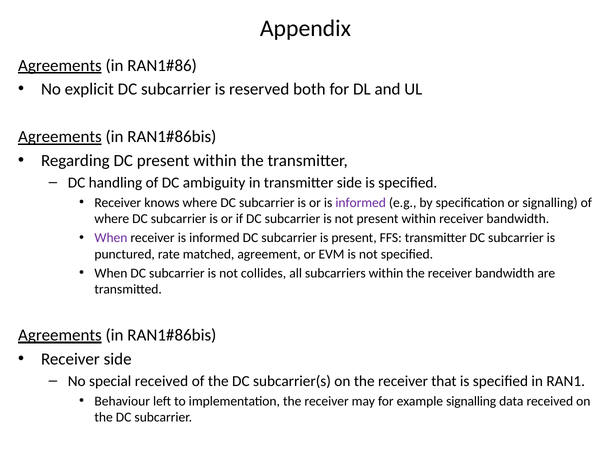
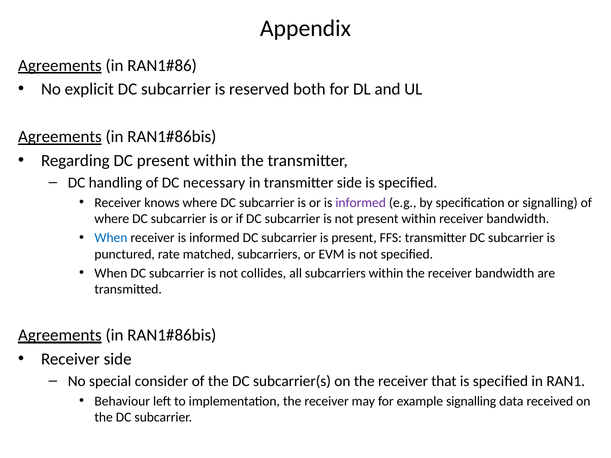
ambiguity: ambiguity -> necessary
When at (111, 238) colour: purple -> blue
matched agreement: agreement -> subcarriers
special received: received -> consider
